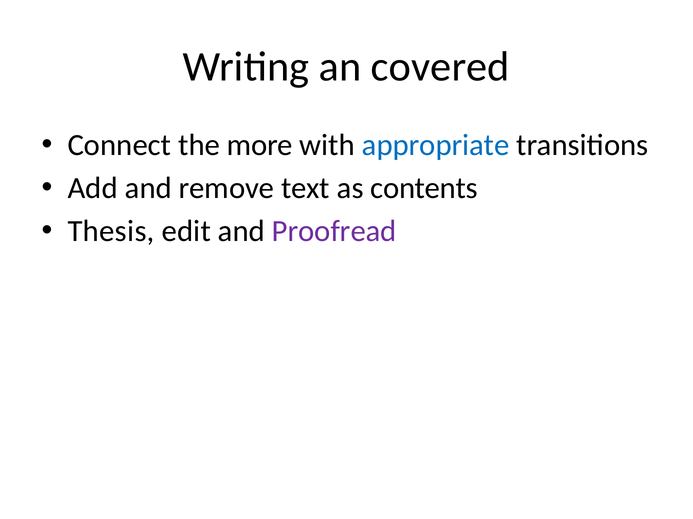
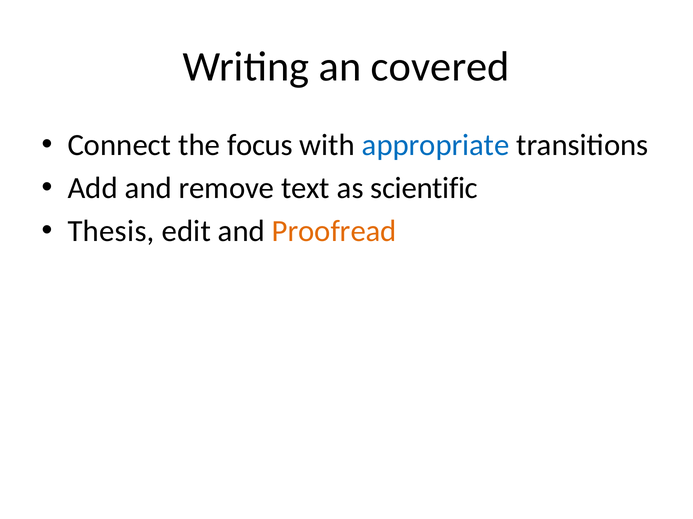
more: more -> focus
contents: contents -> scientific
Proofread colour: purple -> orange
